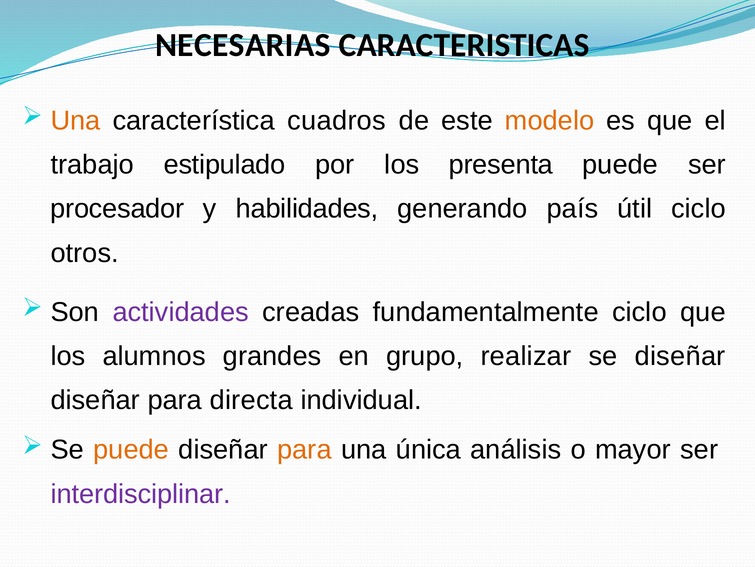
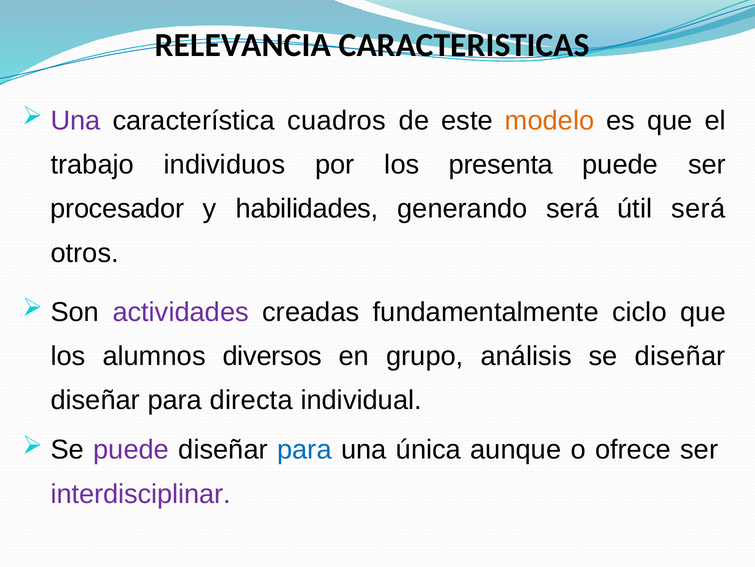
NECESARIAS: NECESARIAS -> RELEVANCIA
Una at (76, 120) colour: orange -> purple
estipulado: estipulado -> individuos
generando país: país -> será
útil ciclo: ciclo -> será
grandes: grandes -> diversos
realizar: realizar -> análisis
puede at (131, 449) colour: orange -> purple
para at (304, 449) colour: orange -> blue
análisis: análisis -> aunque
mayor: mayor -> ofrece
